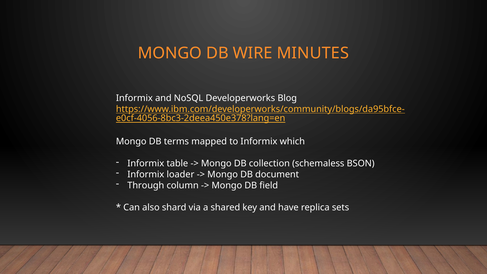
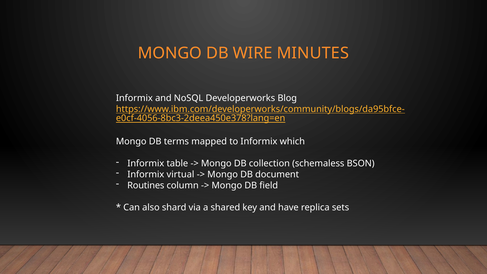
loader: loader -> virtual
Through: Through -> Routines
